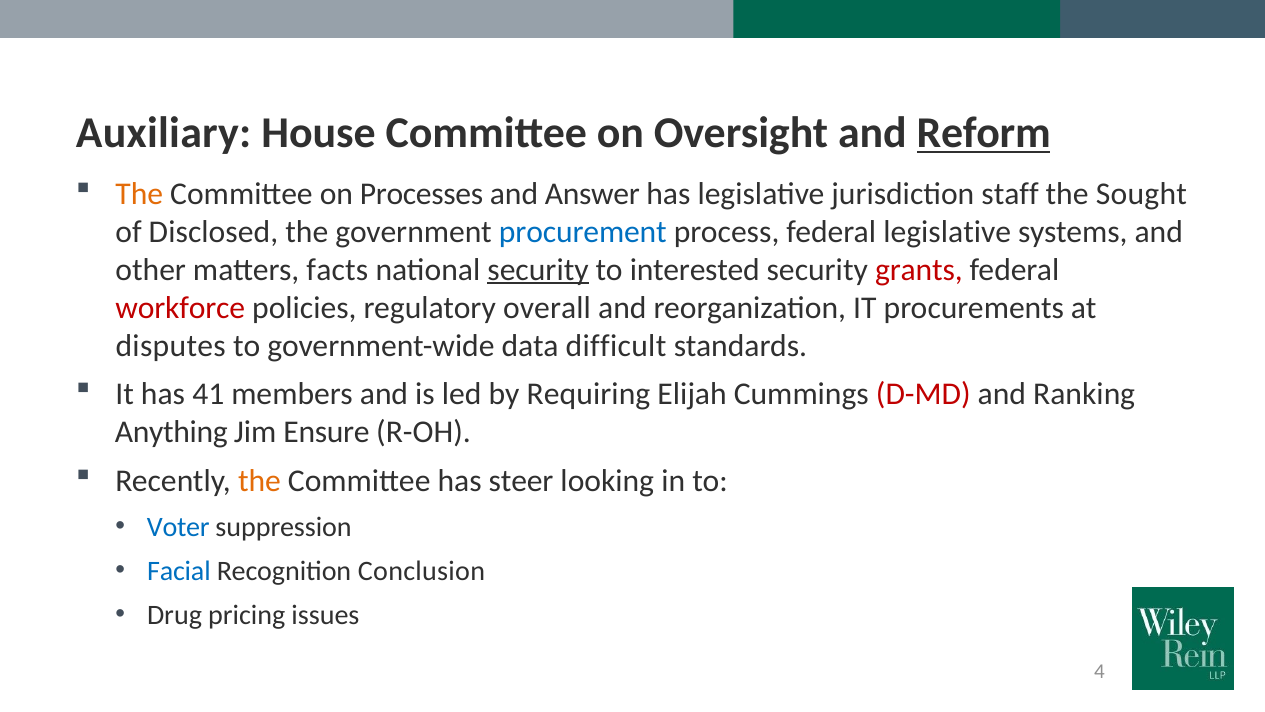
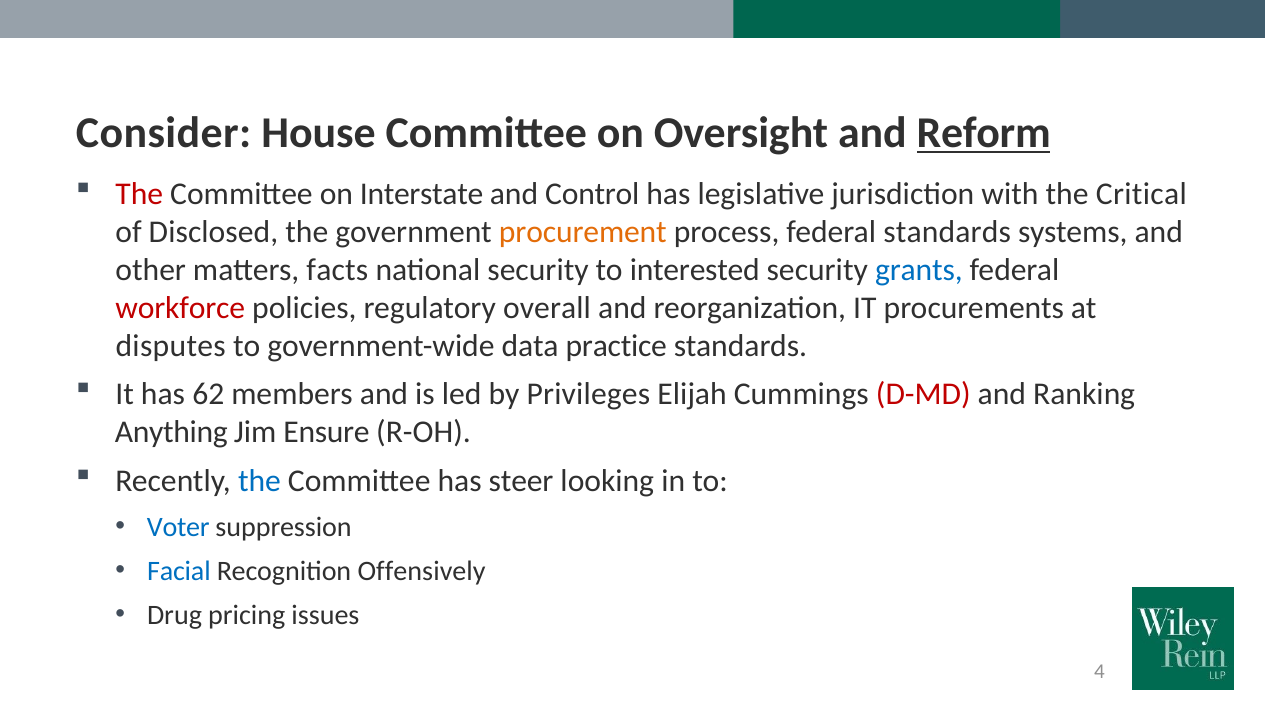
Auxiliary: Auxiliary -> Consider
The at (139, 194) colour: orange -> red
Processes: Processes -> Interstate
Answer: Answer -> Control
staff: staff -> with
Sought: Sought -> Critical
procurement colour: blue -> orange
federal legislative: legislative -> standards
security at (538, 269) underline: present -> none
grants colour: red -> blue
difficult: difficult -> practice
41: 41 -> 62
Requiring: Requiring -> Privileges
the at (259, 480) colour: orange -> blue
Conclusion: Conclusion -> Offensively
